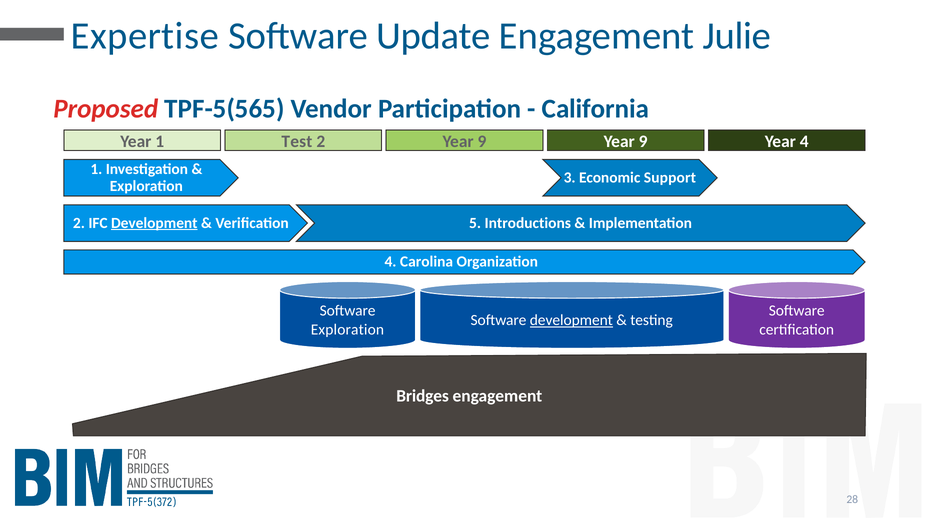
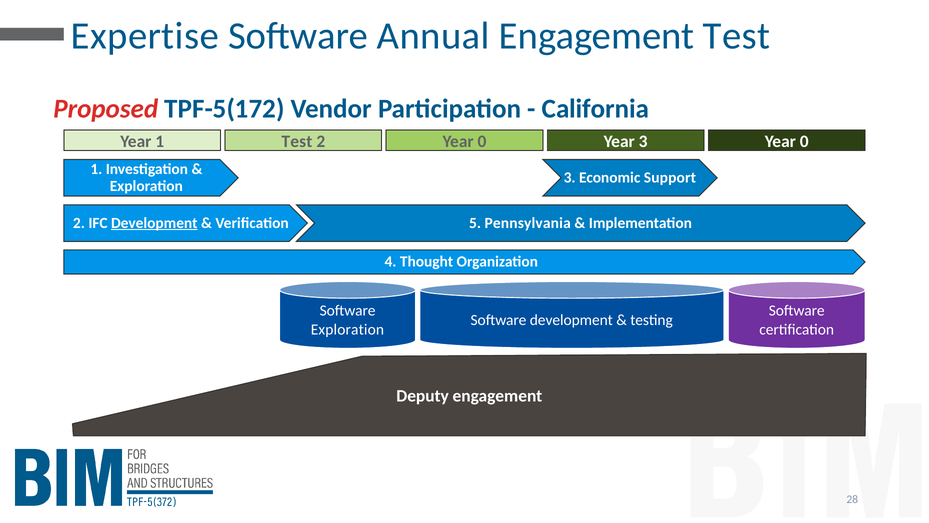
Update: Update -> Annual
Engagement Julie: Julie -> Test
TPF-5(565: TPF-5(565 -> TPF-5(172
2 Year 9: 9 -> 0
9 at (643, 141): 9 -> 3
4 at (804, 141): 4 -> 0
Introductions: Introductions -> Pennsylvania
Carolina: Carolina -> Thought
development at (571, 320) underline: present -> none
Bridges: Bridges -> Deputy
